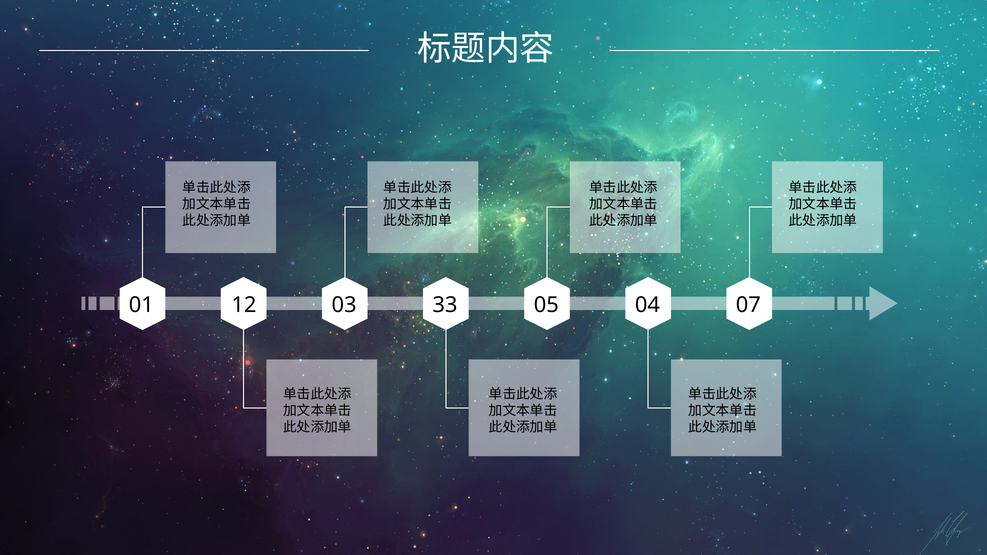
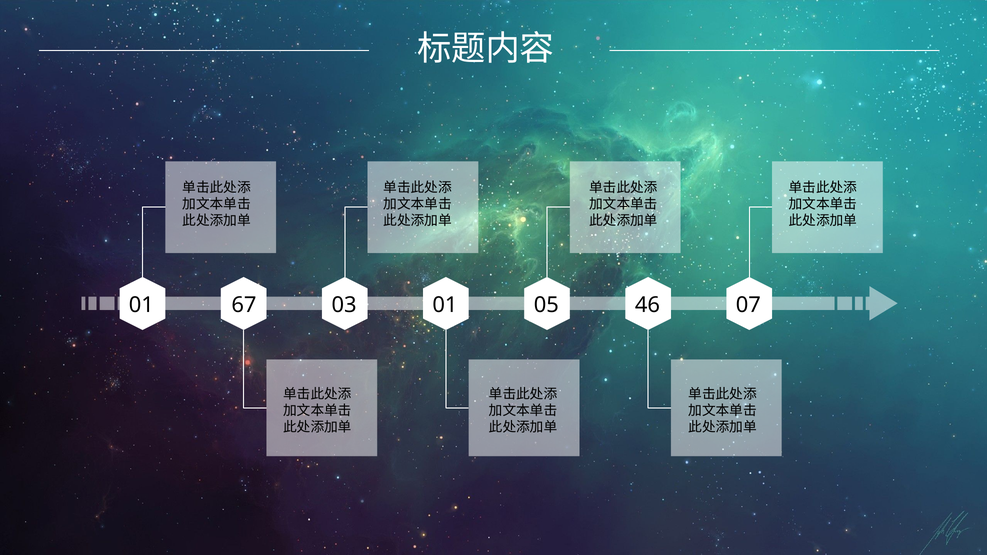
12: 12 -> 67
03 33: 33 -> 01
04: 04 -> 46
